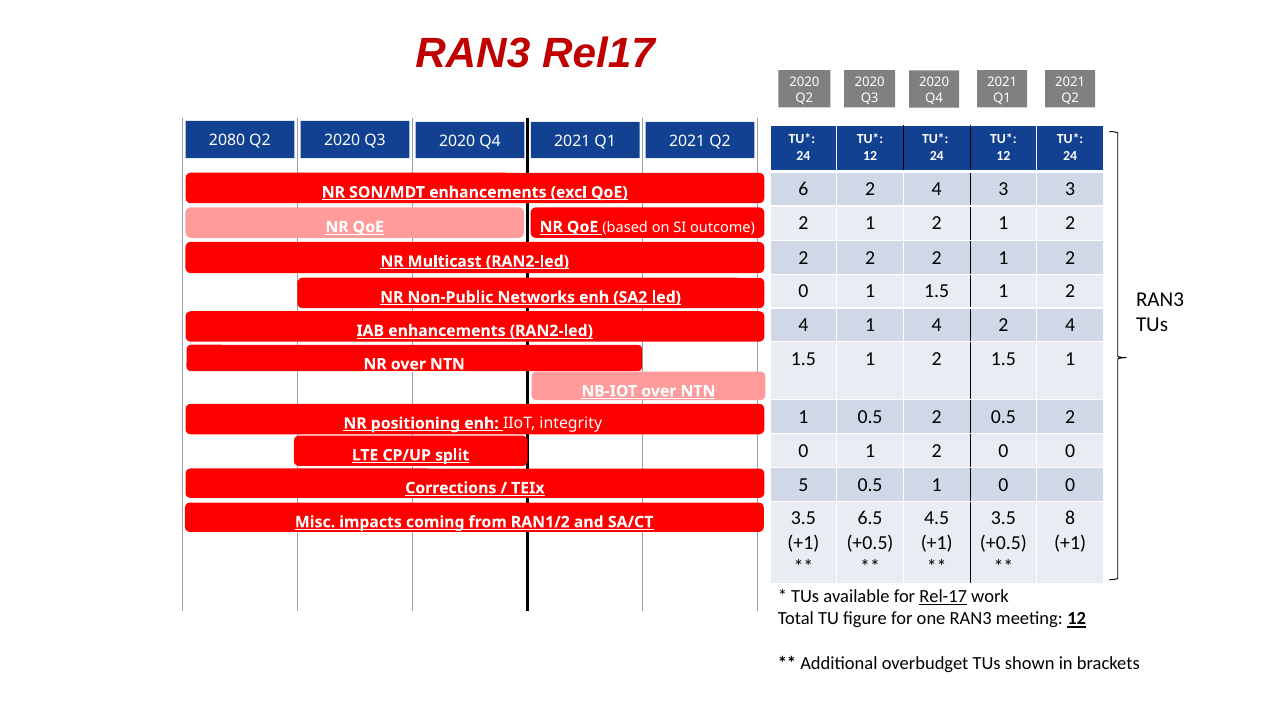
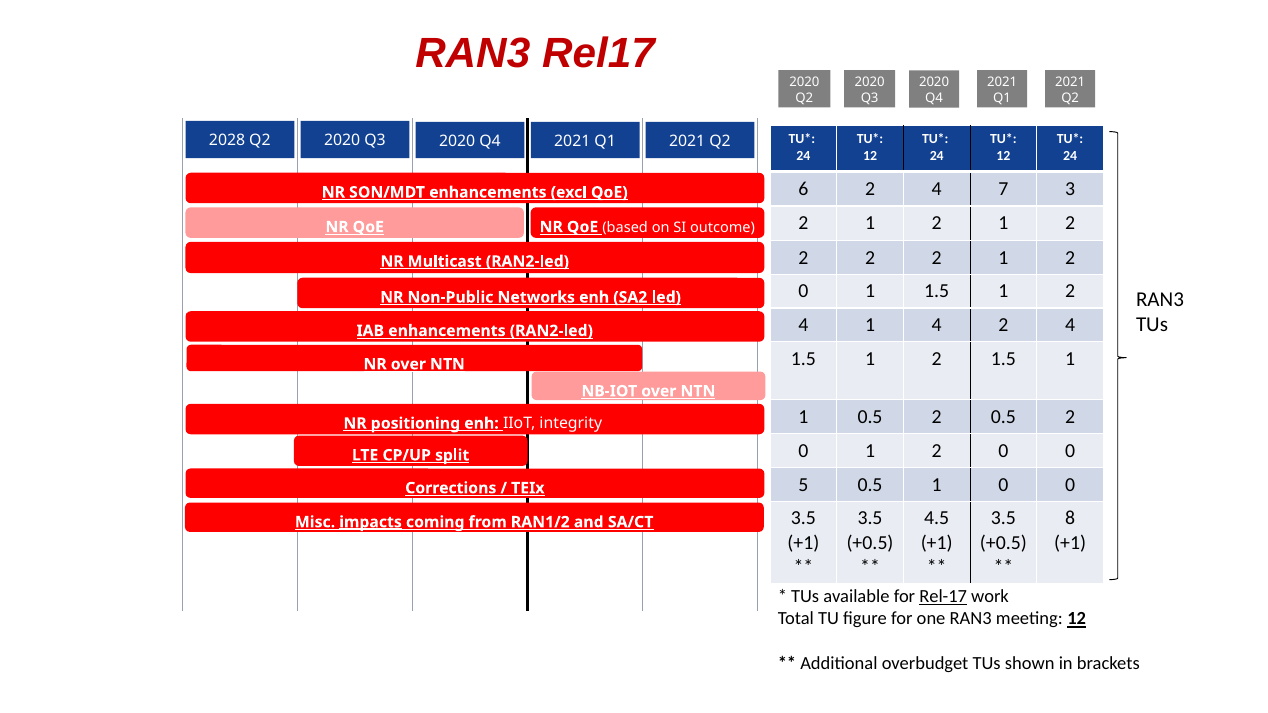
2080: 2080 -> 2028
4 3: 3 -> 7
6.5 at (870, 519): 6.5 -> 3.5
impacts underline: none -> present
